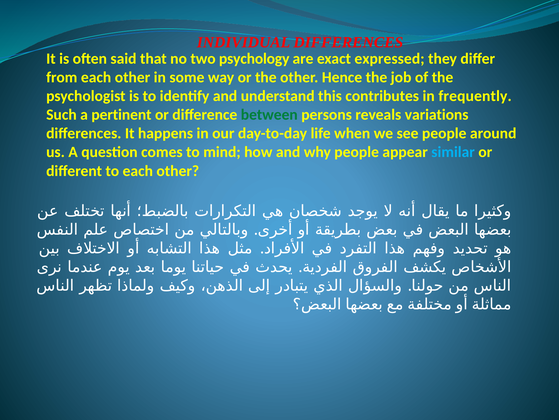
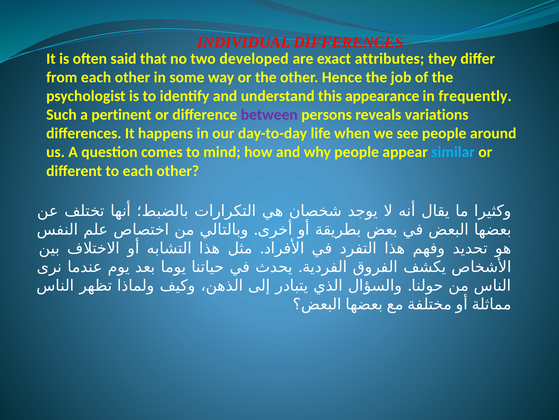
psychology: psychology -> developed
expressed: expressed -> attributes
contributes: contributes -> appearance
between colour: green -> purple
